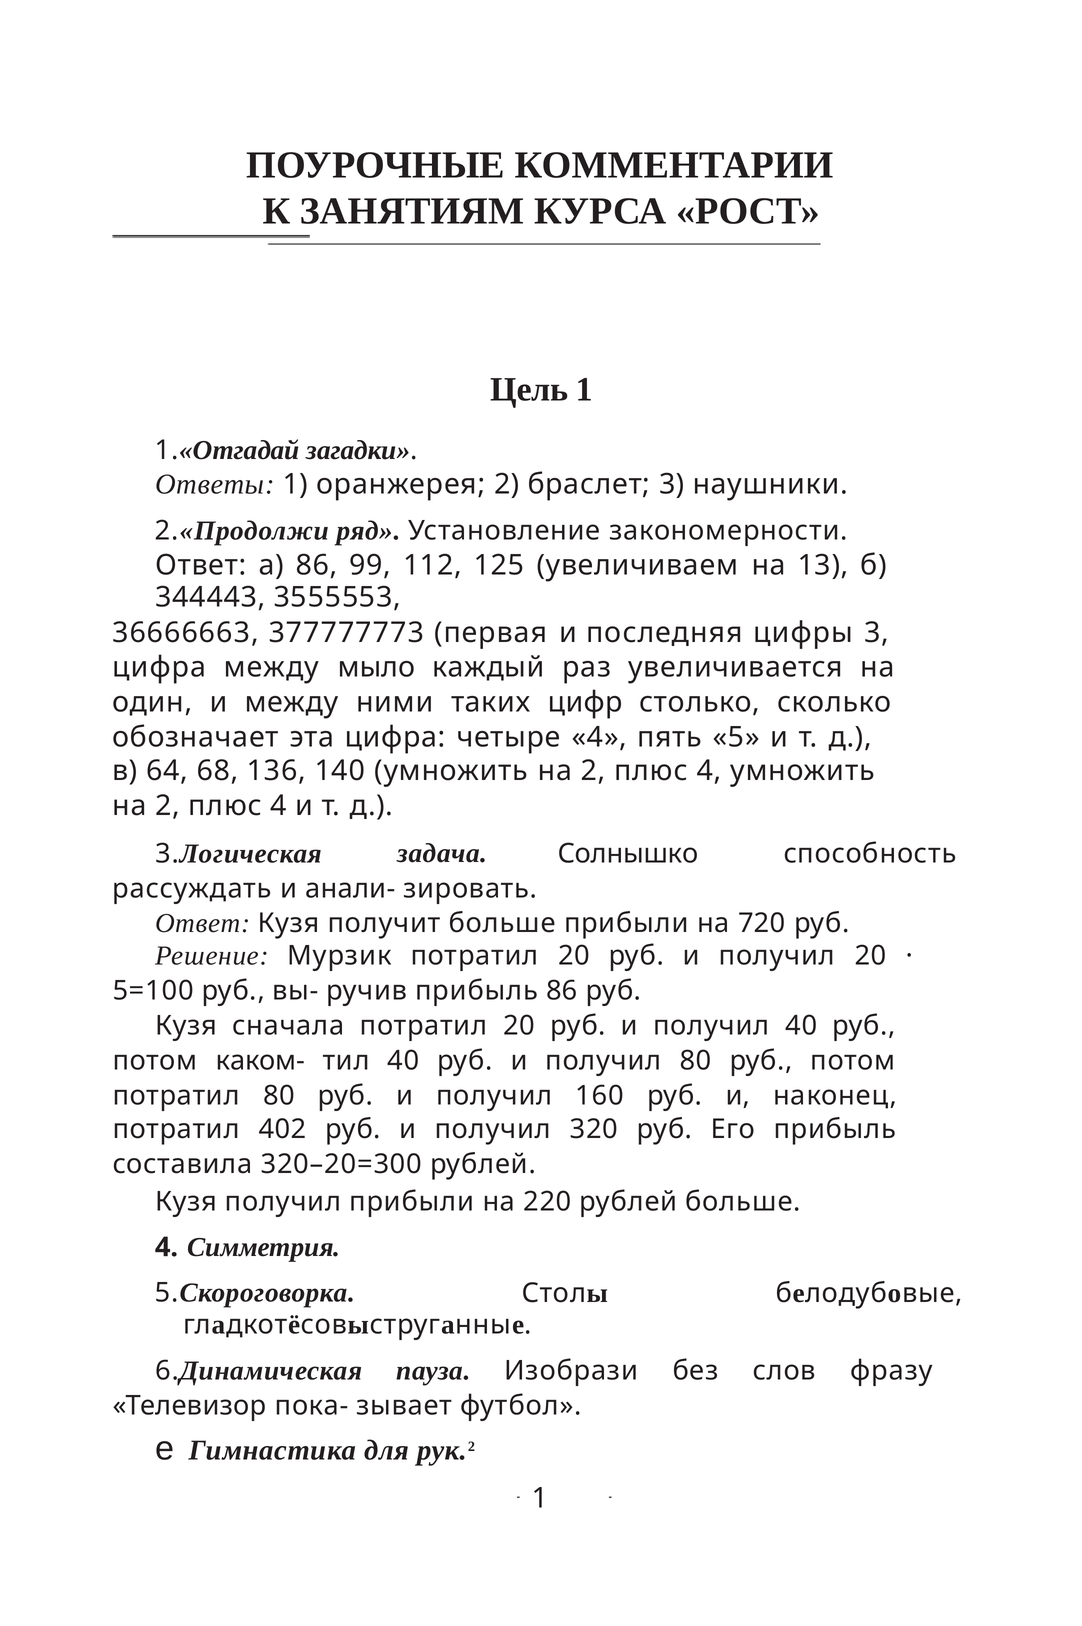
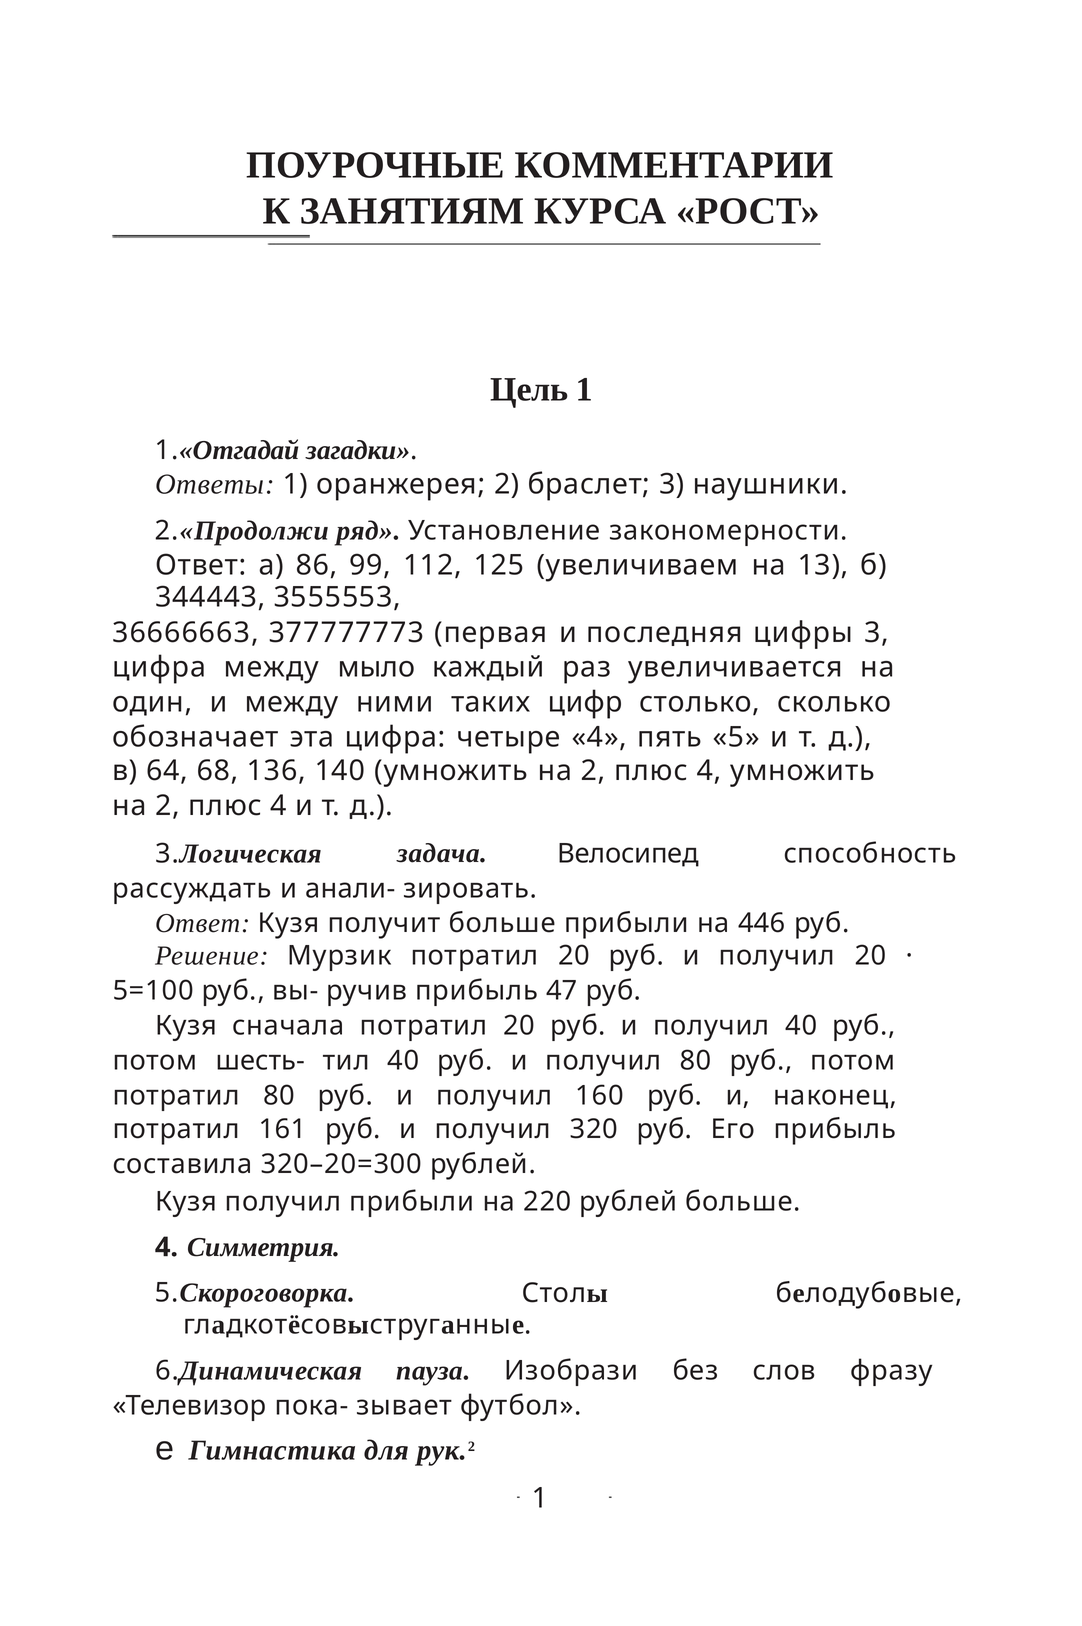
Солнышко: Солнышко -> Велосипед
720: 720 -> 446
прибыль 86: 86 -> 47
каком-: каком- -> шесть-
402: 402 -> 161
